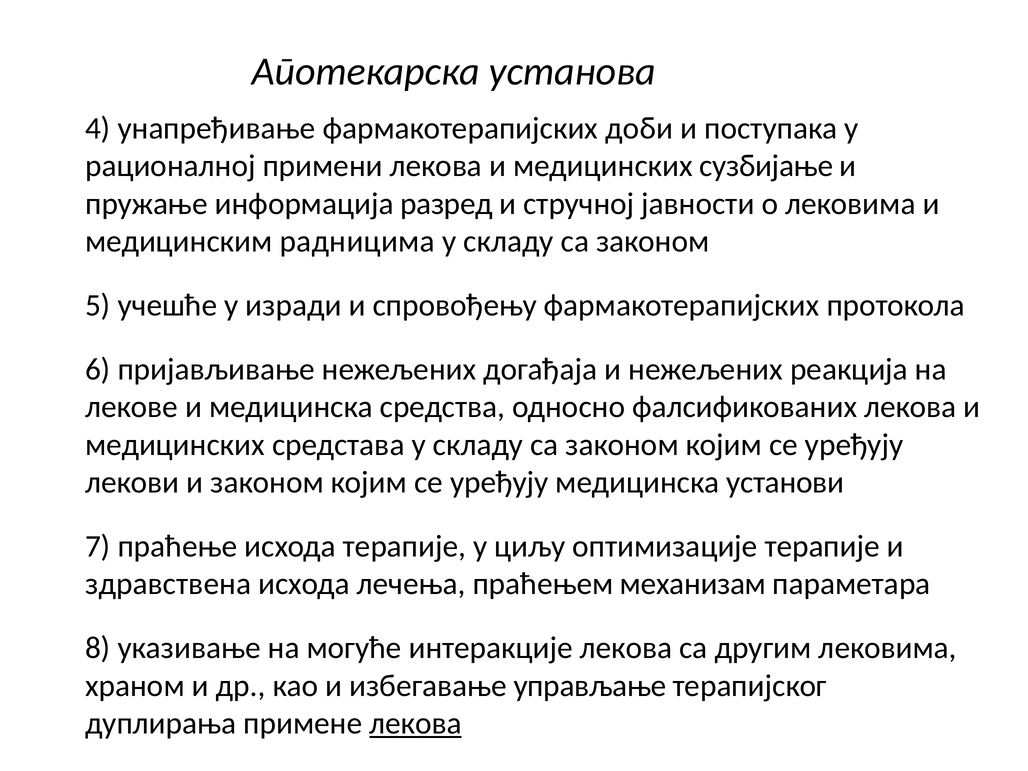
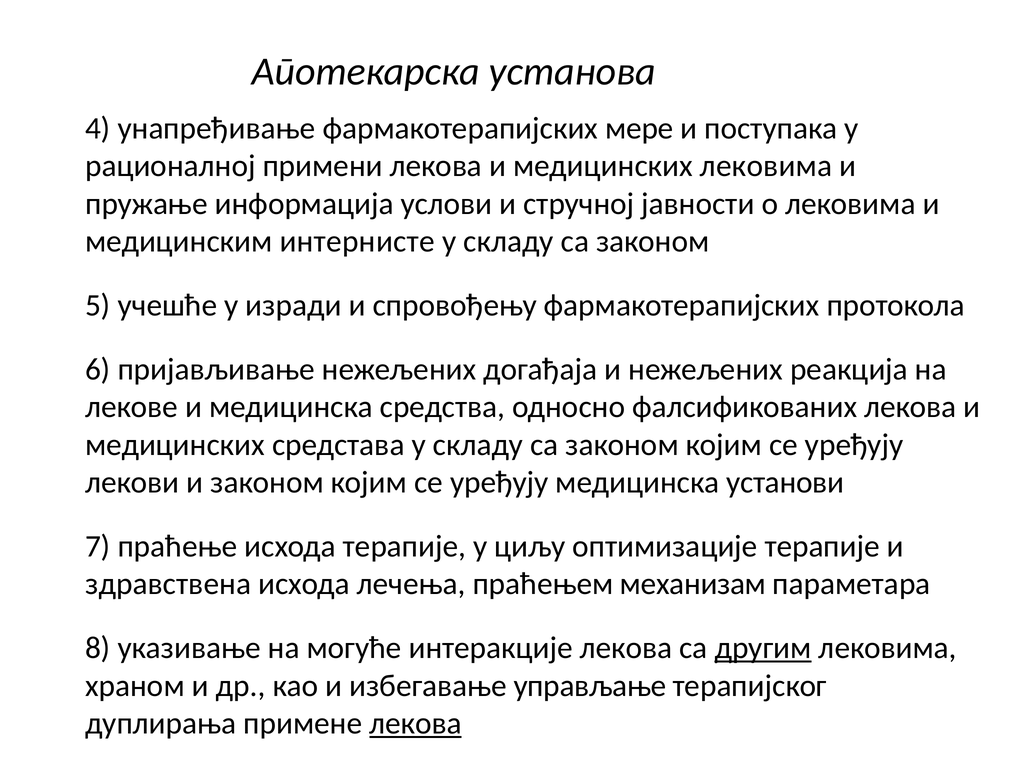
доби: доби -> мере
медицинских сузбијање: сузбијање -> лековима
разред: разред -> услови
радницима: радницима -> интернисте
другим underline: none -> present
